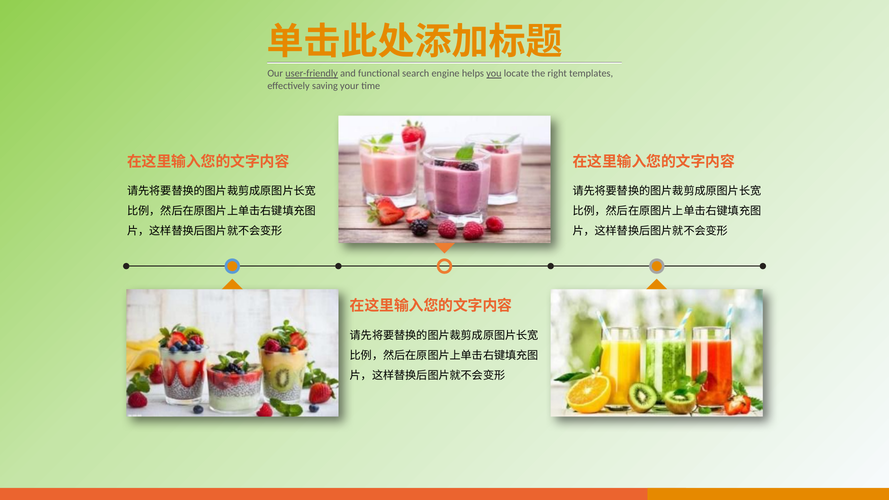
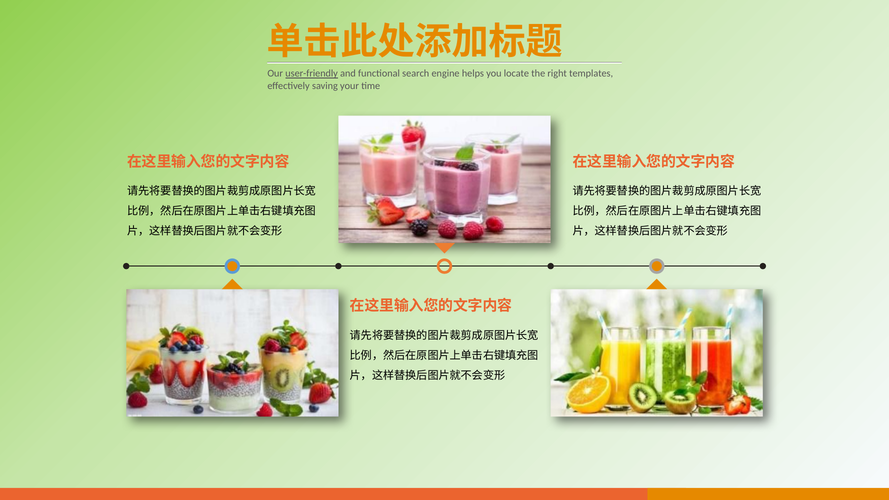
you underline: present -> none
